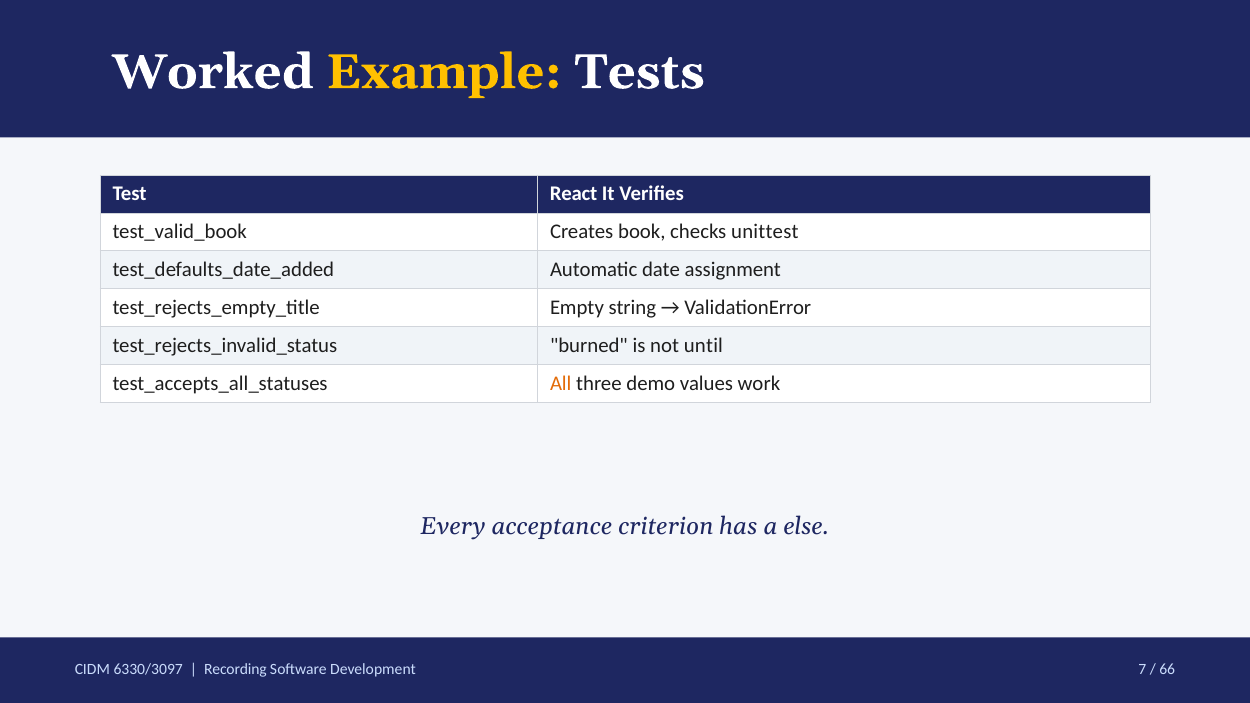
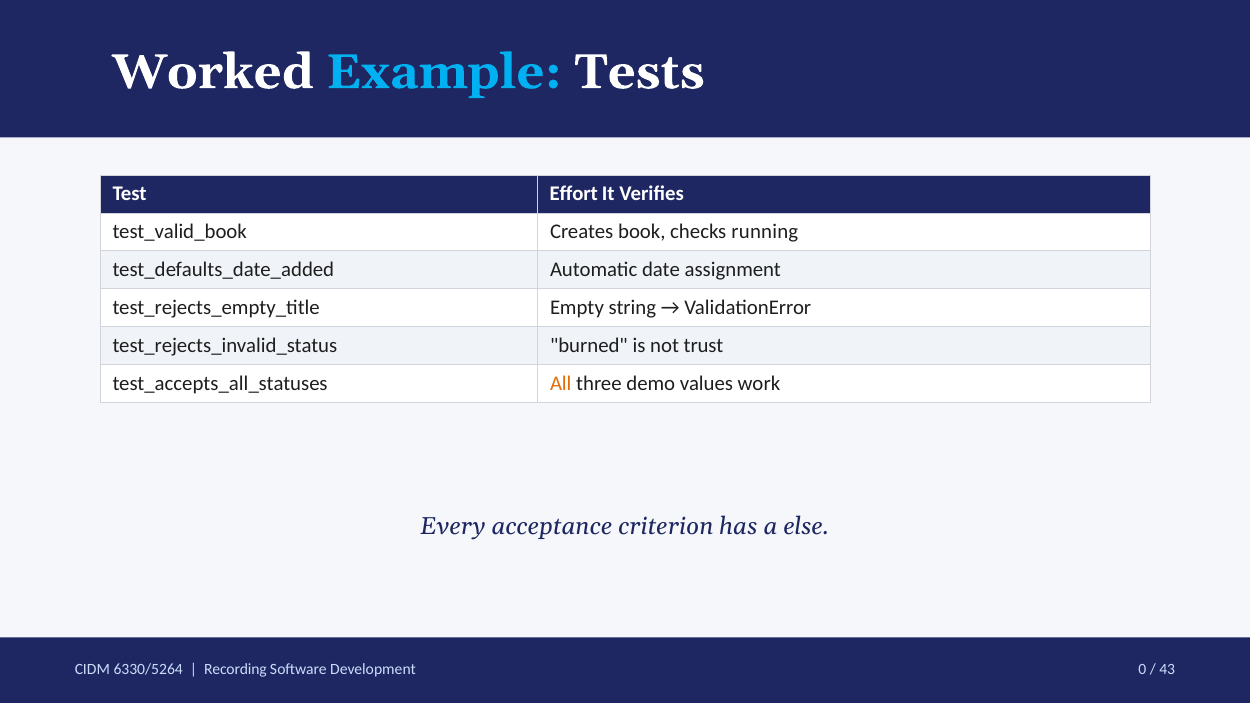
Example colour: yellow -> light blue
React: React -> Effort
unittest: unittest -> running
until: until -> trust
6330/3097: 6330/3097 -> 6330/5264
7: 7 -> 0
66: 66 -> 43
